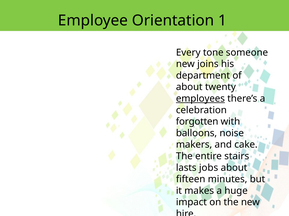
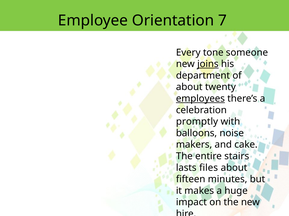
1: 1 -> 7
joins underline: none -> present
forgotten: forgotten -> promptly
jobs: jobs -> files
